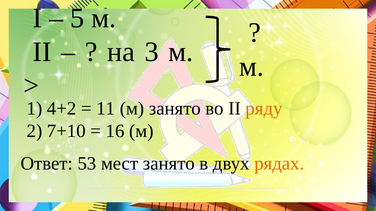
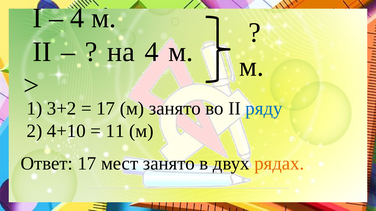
5 at (77, 18): 5 -> 4
на 3: 3 -> 4
4+2: 4+2 -> 3+2
11 at (106, 109): 11 -> 17
ряду colour: orange -> blue
7+10: 7+10 -> 4+10
16: 16 -> 11
Ответ 53: 53 -> 17
